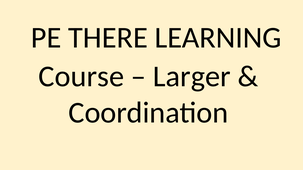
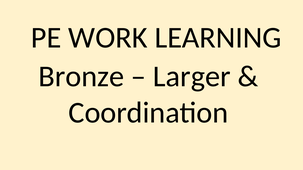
THERE: THERE -> WORK
Course: Course -> Bronze
